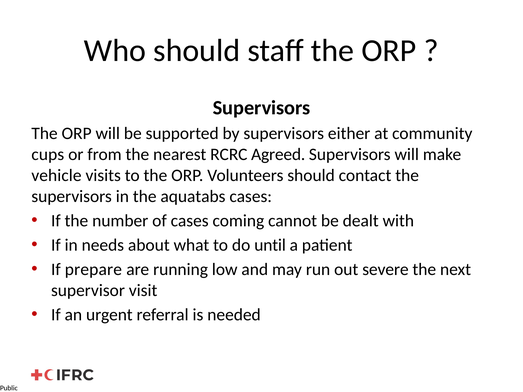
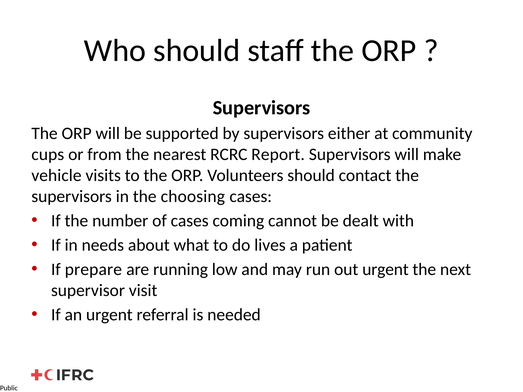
Agreed: Agreed -> Report
aquatabs: aquatabs -> choosing
until: until -> lives
out severe: severe -> urgent
